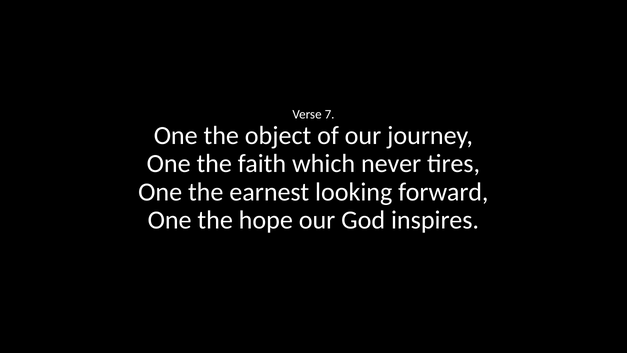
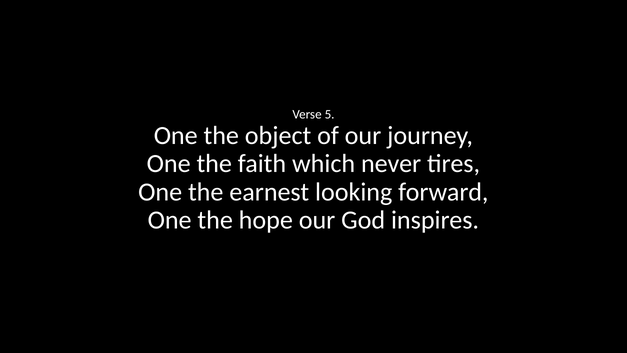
7: 7 -> 5
